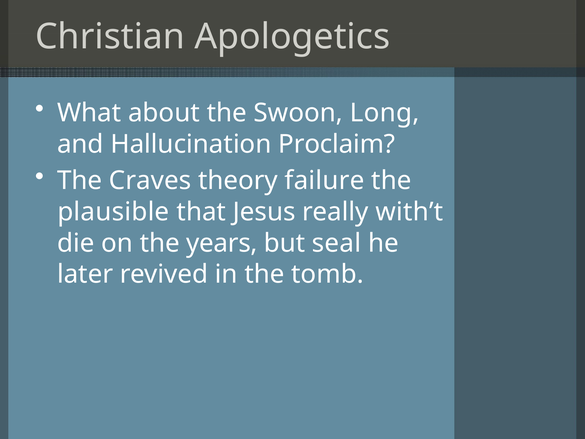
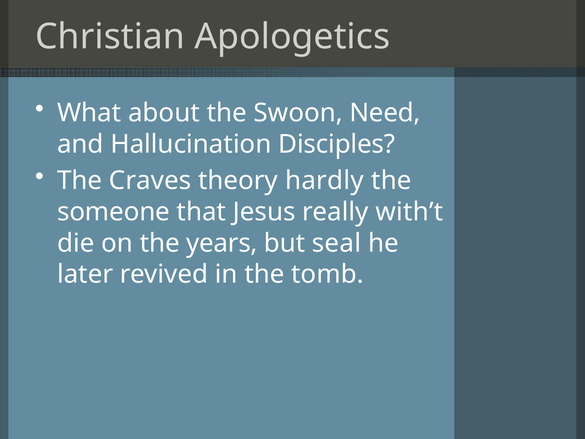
Long: Long -> Need
Proclaim: Proclaim -> Disciples
failure: failure -> hardly
plausible: plausible -> someone
